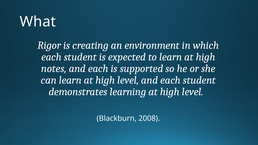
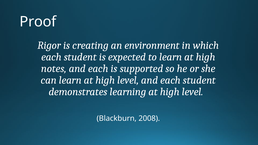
What: What -> Proof
